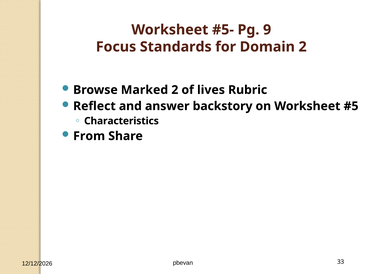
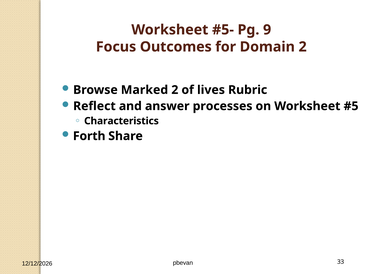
Standards: Standards -> Outcomes
backstory: backstory -> processes
From: From -> Forth
